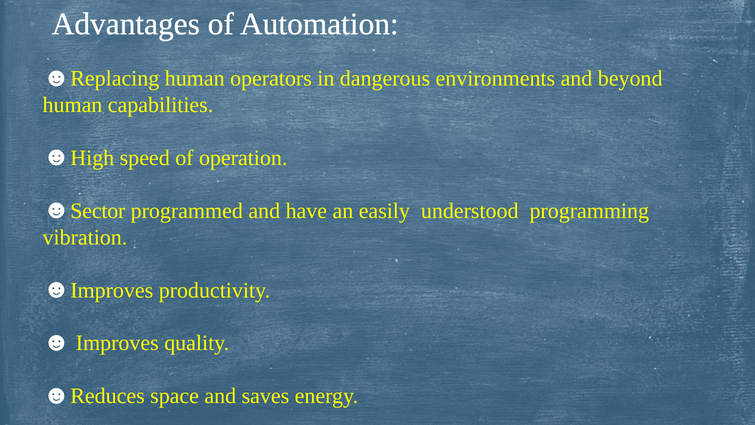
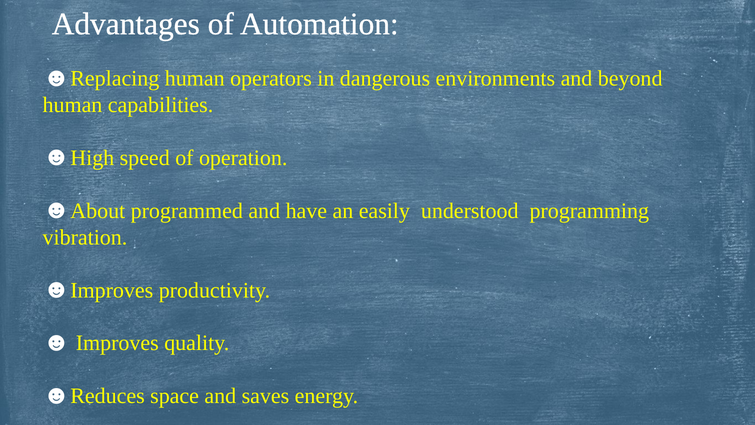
Sector: Sector -> About
